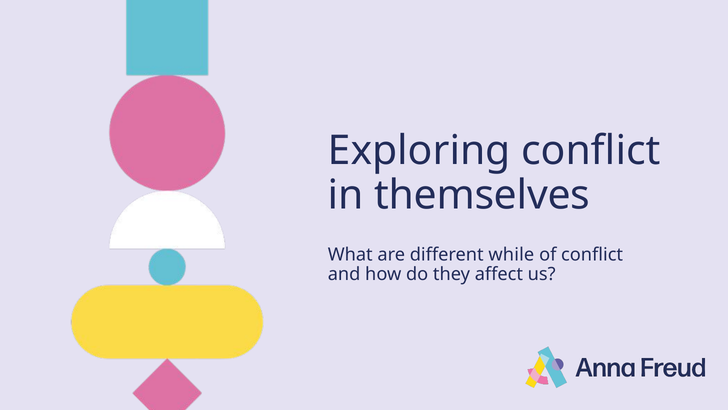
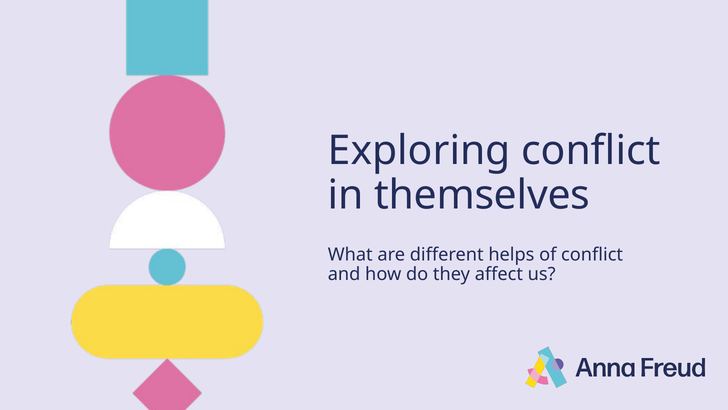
while: while -> helps
